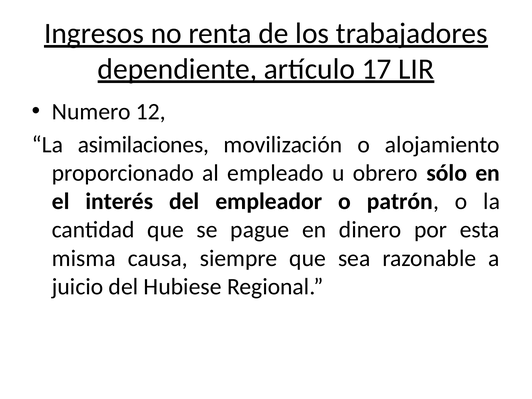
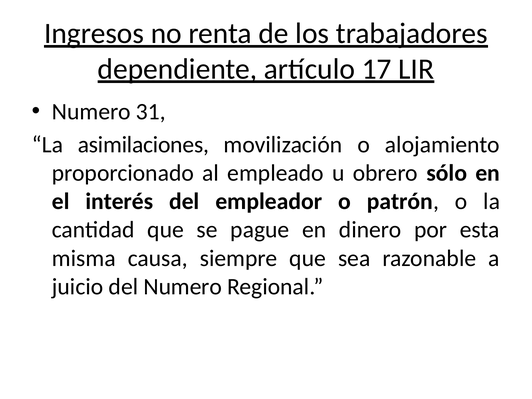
12: 12 -> 31
del Hubiese: Hubiese -> Numero
